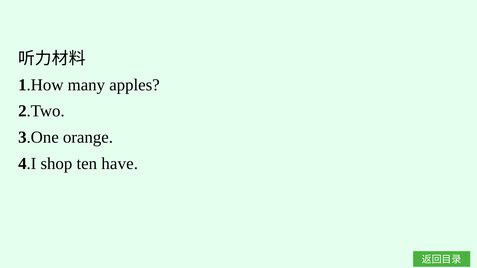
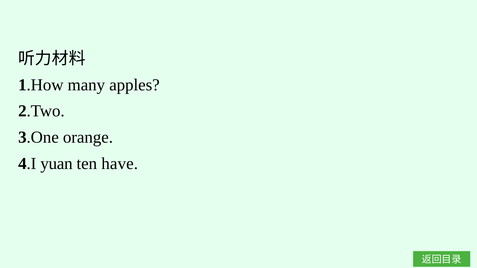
shop: shop -> yuan
